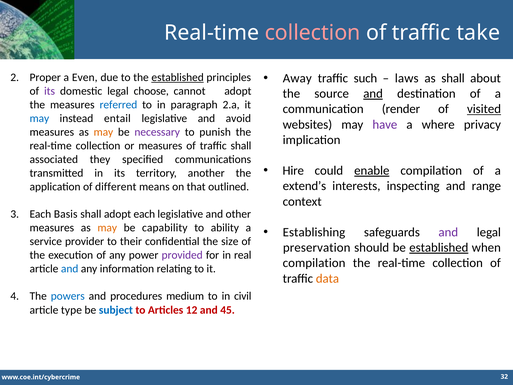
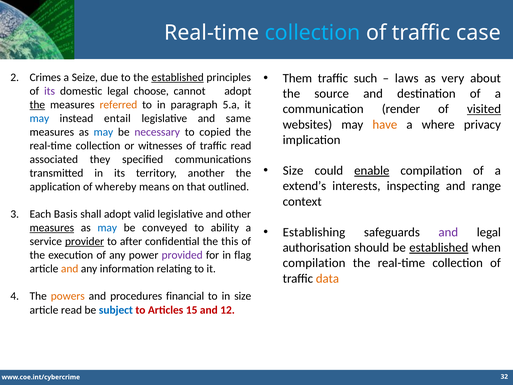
collection at (313, 33) colour: pink -> light blue
take: take -> case
Away: Away -> Them
as shall: shall -> very
Proper: Proper -> Crimes
Even: Even -> Seize
and at (373, 94) underline: present -> none
the at (37, 105) underline: none -> present
referred colour: blue -> orange
2.a: 2.a -> 5.a
avoid: avoid -> same
have colour: purple -> orange
may at (103, 132) colour: orange -> blue
punish: punish -> copied
or measures: measures -> witnesses
traffic shall: shall -> read
Hire at (293, 171): Hire -> Size
different: different -> whereby
adopt each: each -> valid
measures at (52, 228) underline: none -> present
may at (107, 228) colour: orange -> blue
capability: capability -> conveyed
provider underline: none -> present
their: their -> after
size: size -> this
preservation: preservation -> authorisation
real: real -> flag
and at (70, 269) colour: blue -> orange
powers colour: blue -> orange
medium: medium -> financial
in civil: civil -> size
article type: type -> read
12: 12 -> 15
45: 45 -> 12
